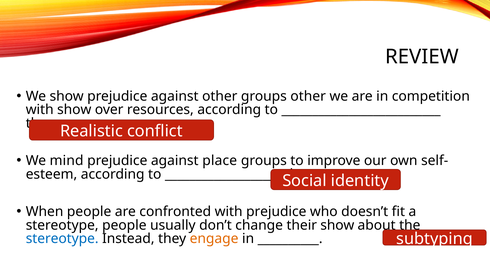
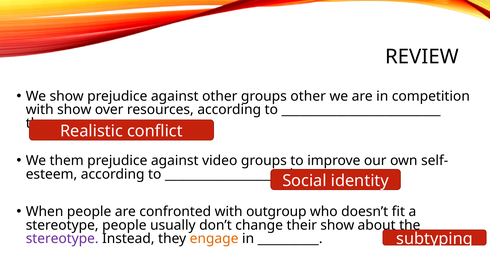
mind: mind -> them
place: place -> video
with prejudice: prejudice -> outgroup
stereotype at (62, 238) colour: blue -> purple
